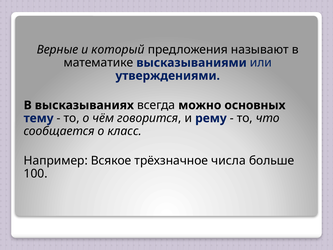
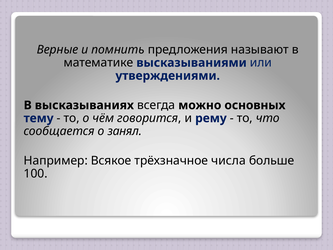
который: который -> помнить
класс: класс -> занял
